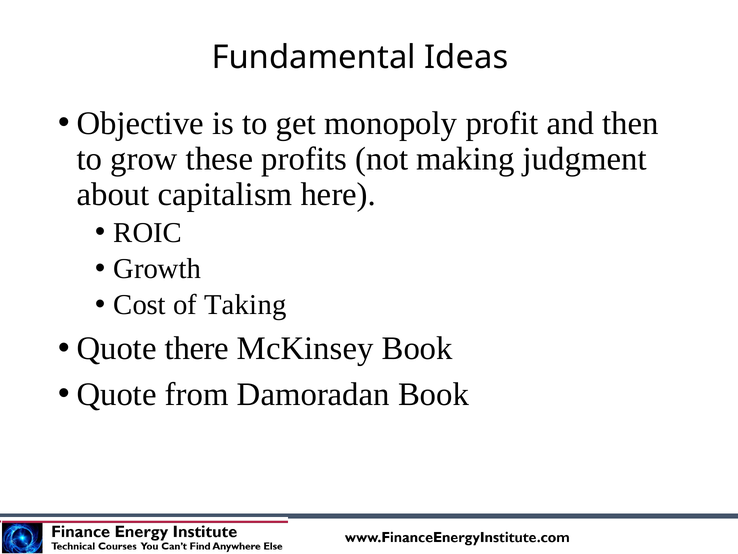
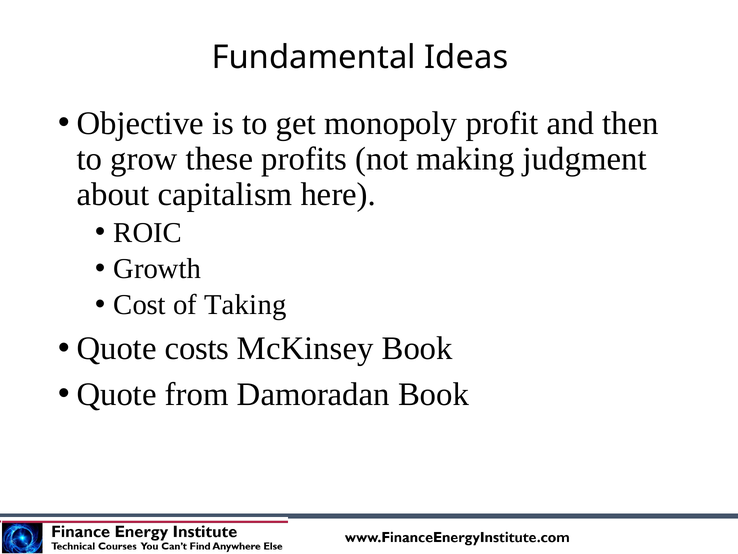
there: there -> costs
